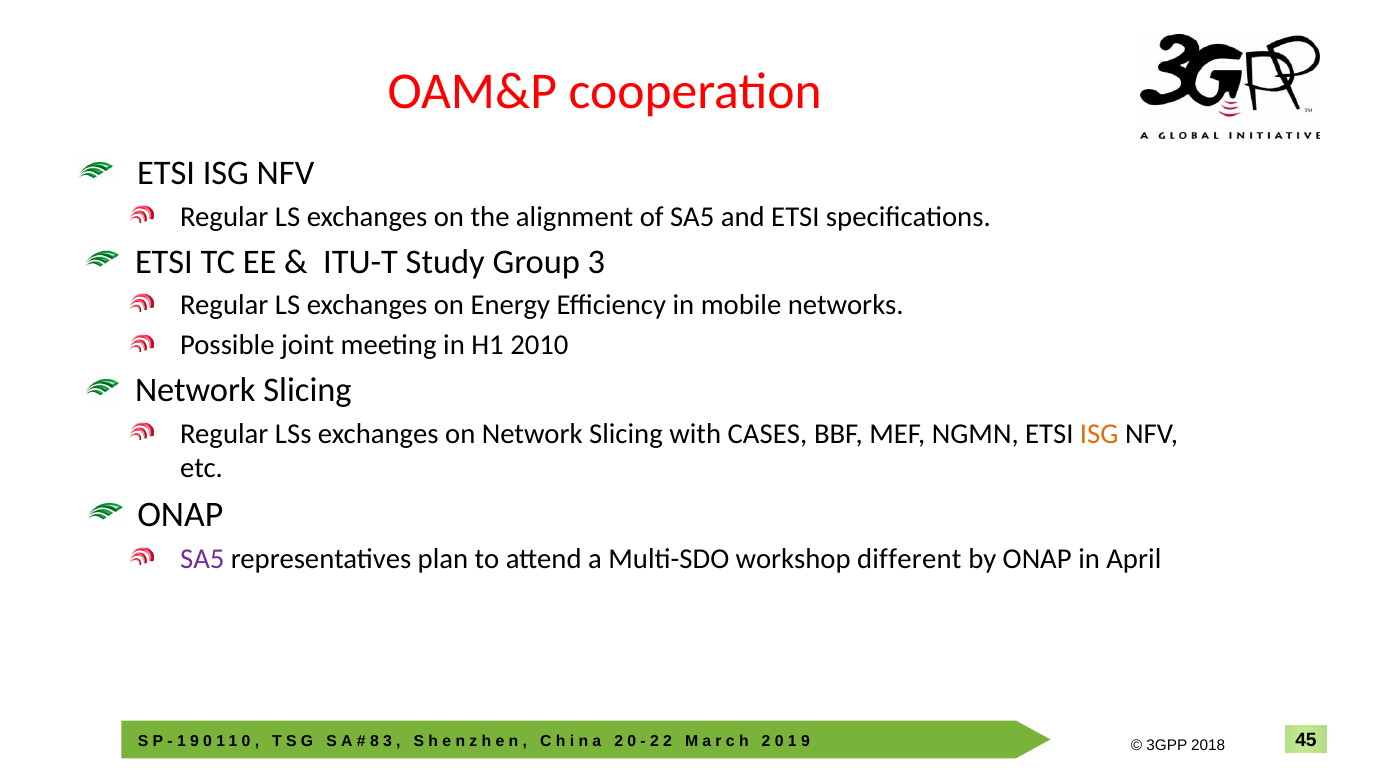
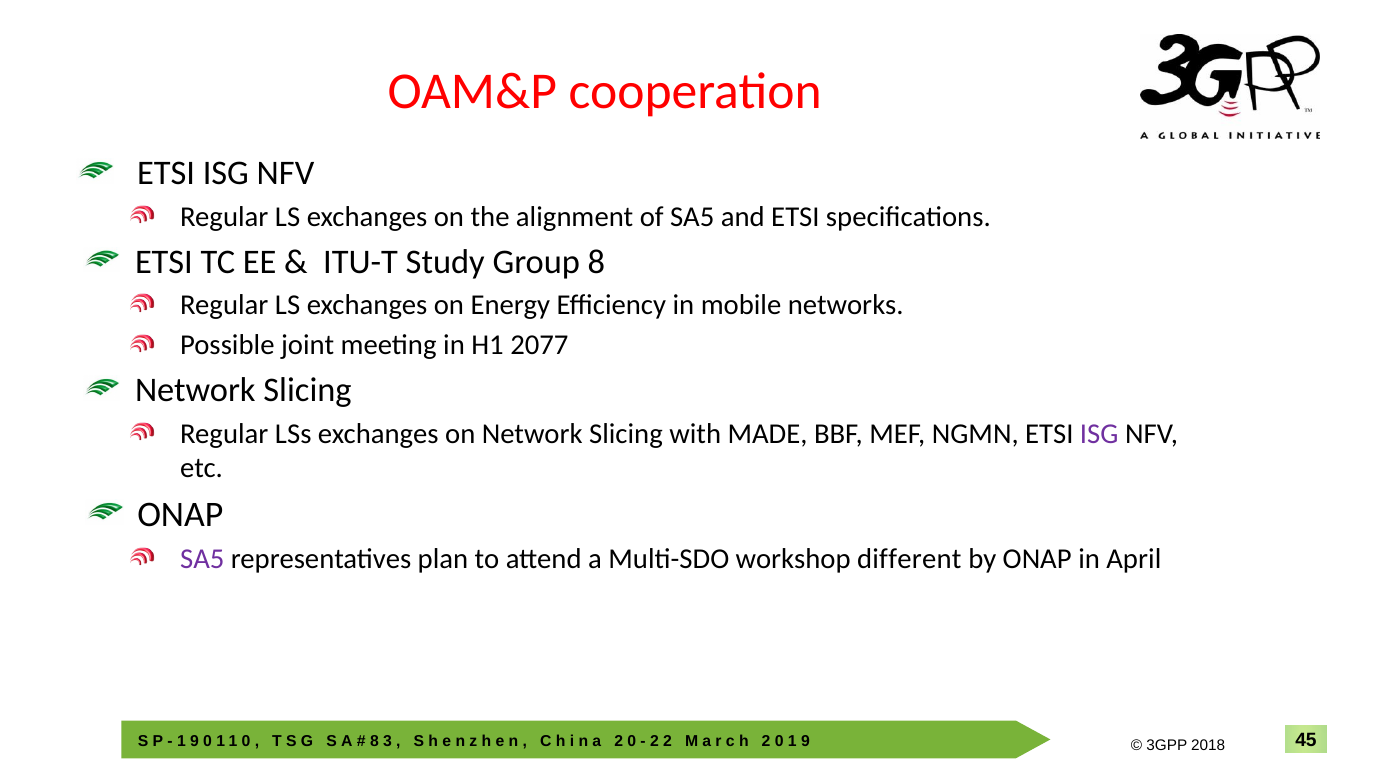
Group 3: 3 -> 8
2010: 2010 -> 2077
CASES: CASES -> MADE
ISG at (1099, 433) colour: orange -> purple
